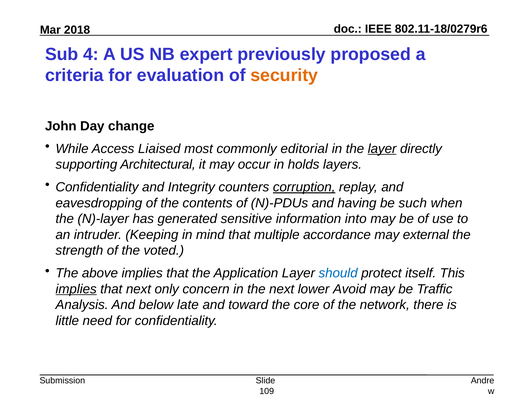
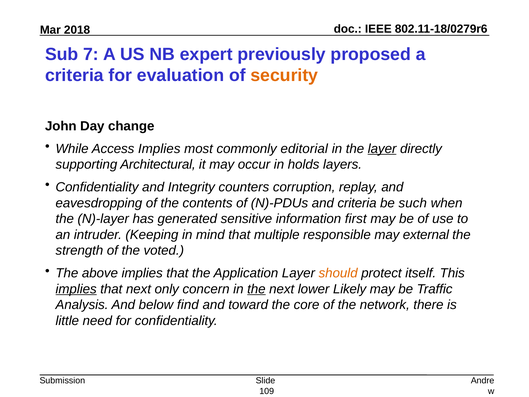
4: 4 -> 7
Access Liaised: Liaised -> Implies
corruption underline: present -> none
and having: having -> criteria
into: into -> first
accordance: accordance -> responsible
should colour: blue -> orange
the at (256, 289) underline: none -> present
Avoid: Avoid -> Likely
late: late -> find
